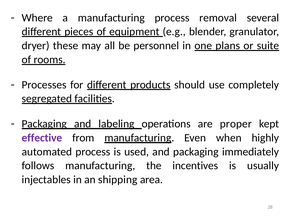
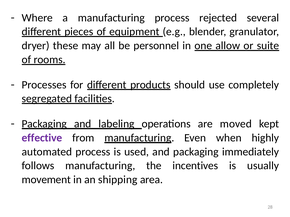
removal: removal -> rejected
plans: plans -> allow
proper: proper -> moved
injectables: injectables -> movement
